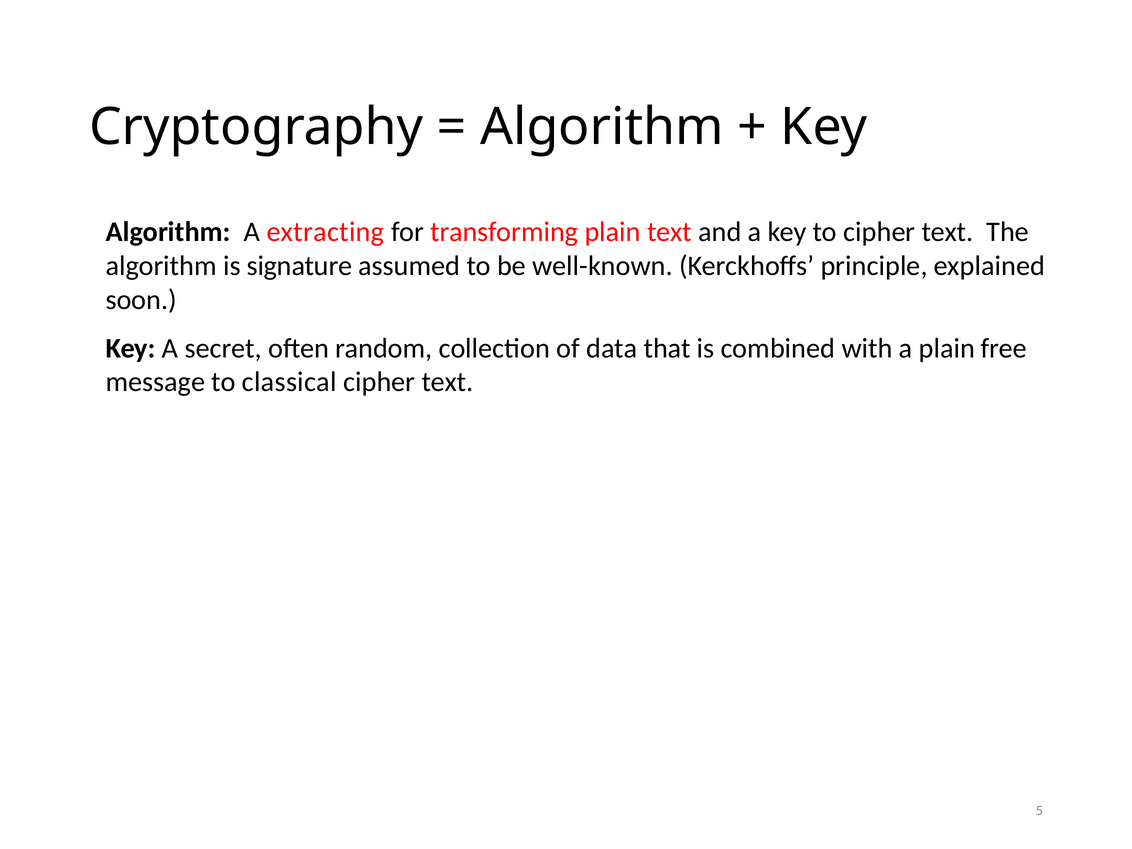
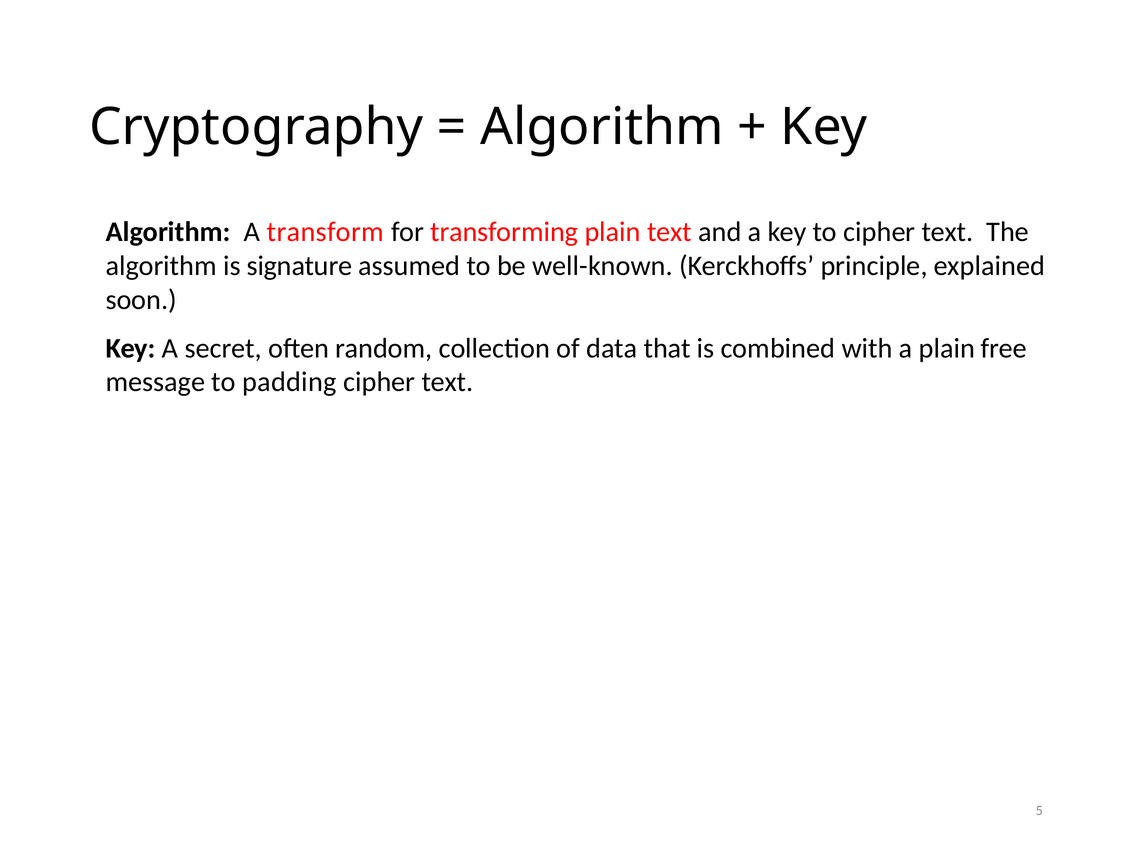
extracting: extracting -> transform
classical: classical -> padding
